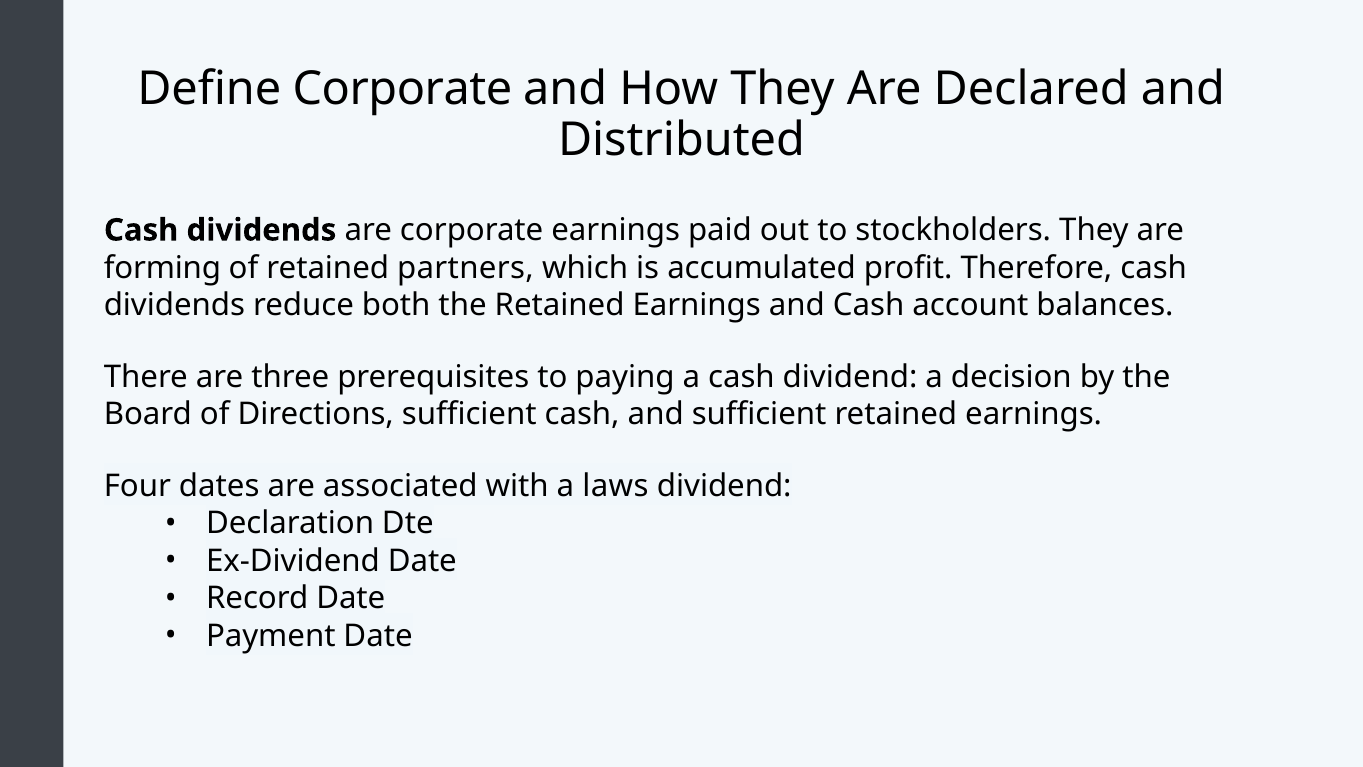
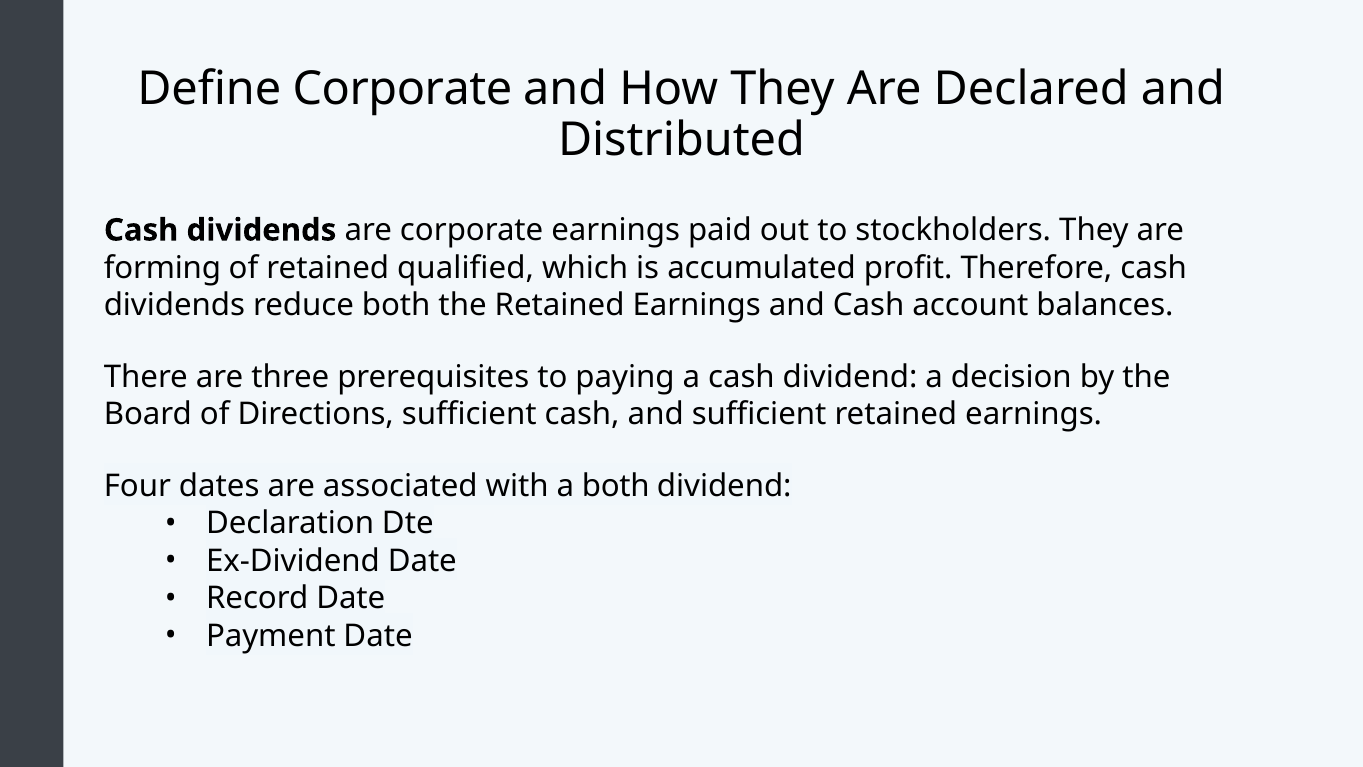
partners: partners -> qualified
a laws: laws -> both
